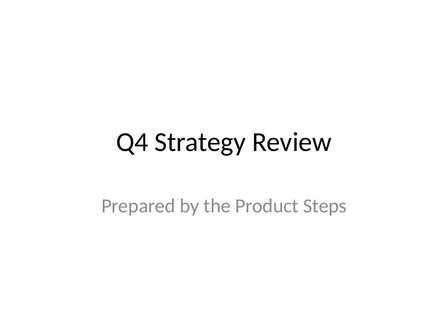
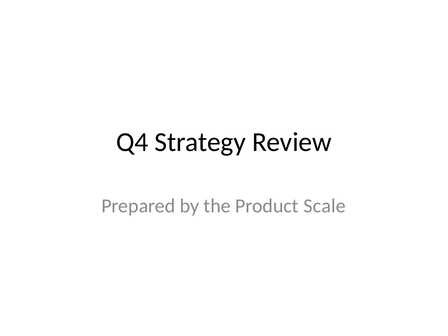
Steps: Steps -> Scale
